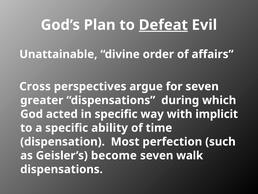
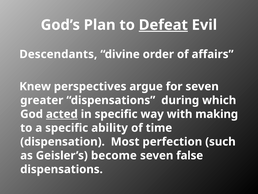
Unattainable: Unattainable -> Descendants
Cross: Cross -> Knew
acted underline: none -> present
implicit: implicit -> making
walk: walk -> false
